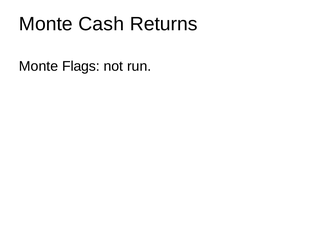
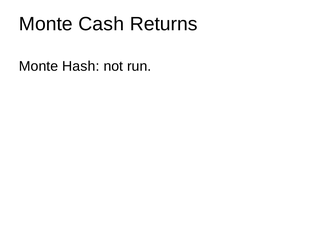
Flags: Flags -> Hash
